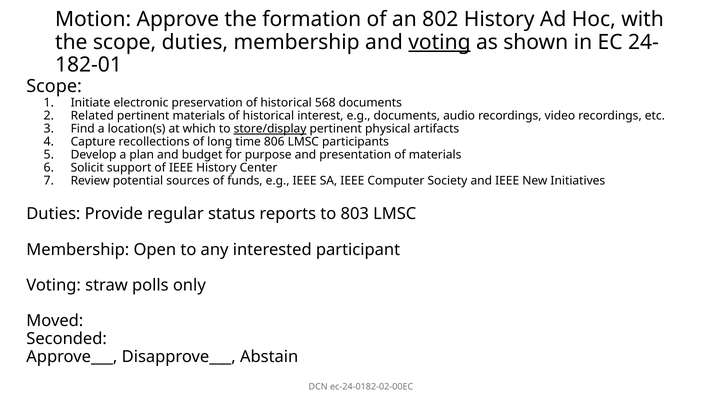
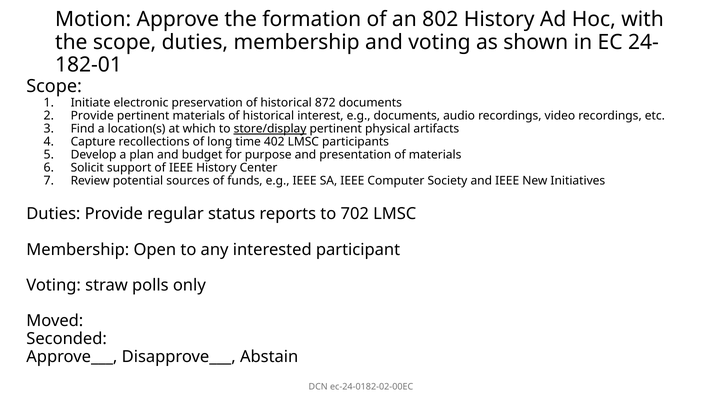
voting at (439, 42) underline: present -> none
568: 568 -> 872
Related at (92, 116): Related -> Provide
806: 806 -> 402
803: 803 -> 702
